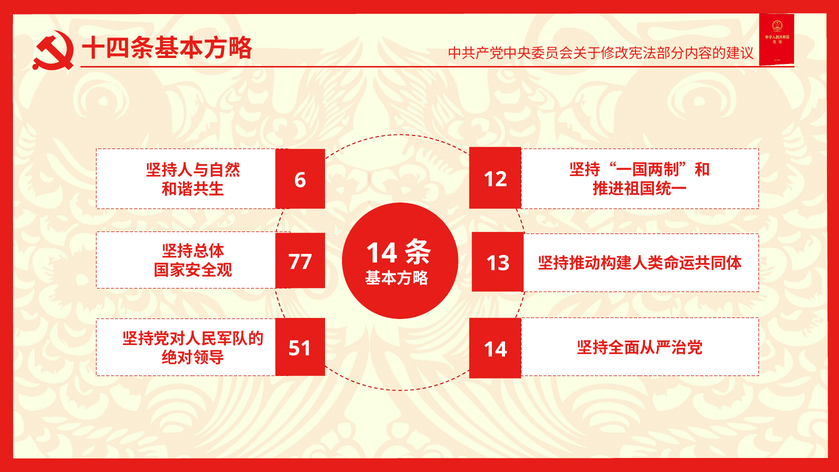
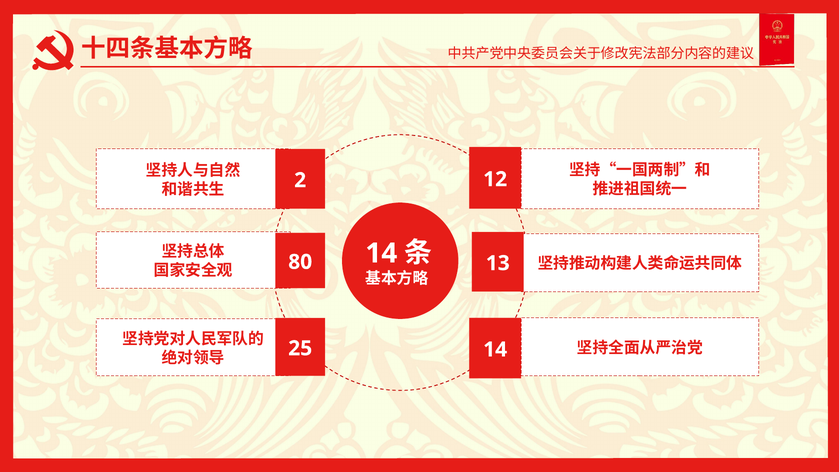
6: 6 -> 2
77: 77 -> 80
51: 51 -> 25
